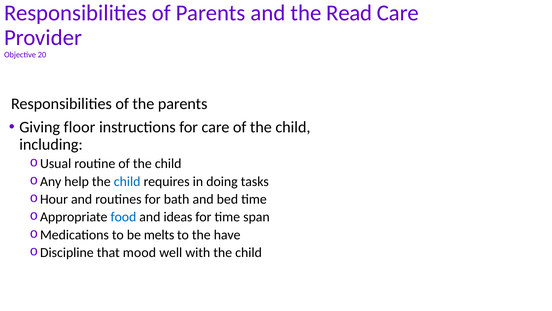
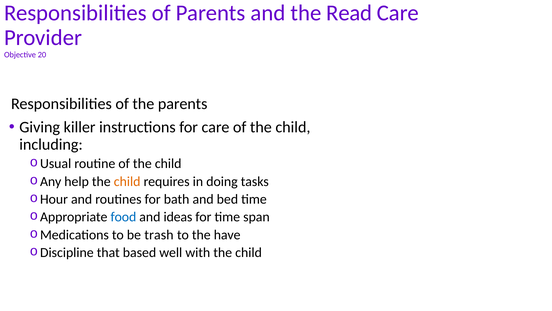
floor: floor -> killer
child at (127, 181) colour: blue -> orange
melts: melts -> trash
mood: mood -> based
